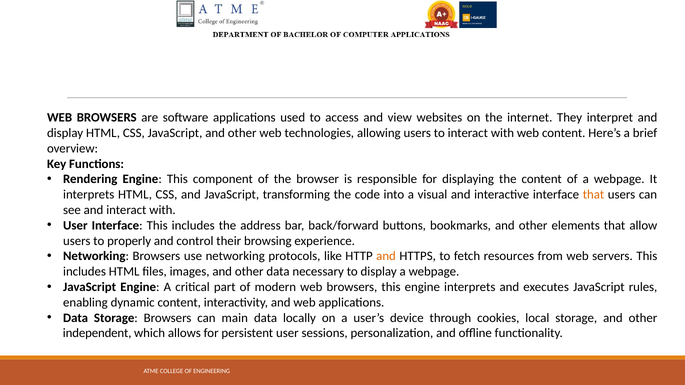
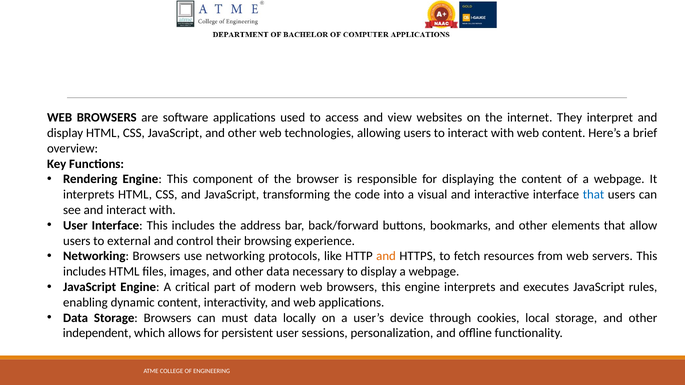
that at (593, 195) colour: orange -> blue
properly: properly -> external
main: main -> must
